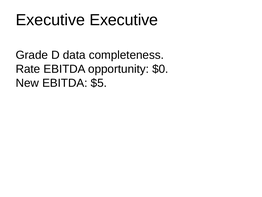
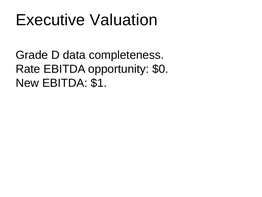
Executive Executive: Executive -> Valuation
$5: $5 -> $1
